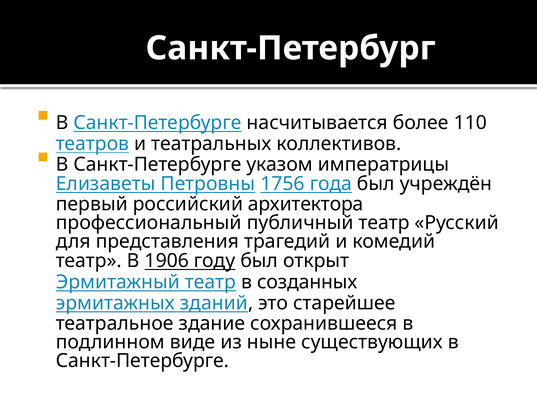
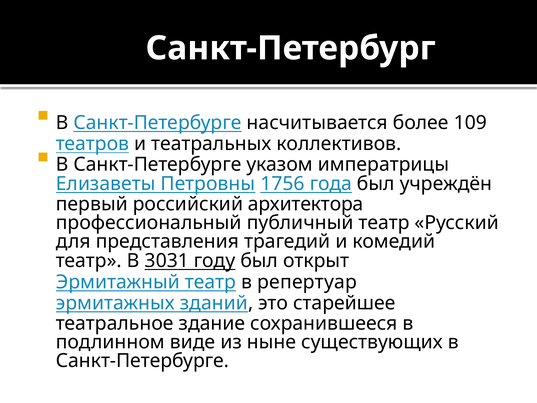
110: 110 -> 109
1906: 1906 -> 3031
созданных: созданных -> репертуар
